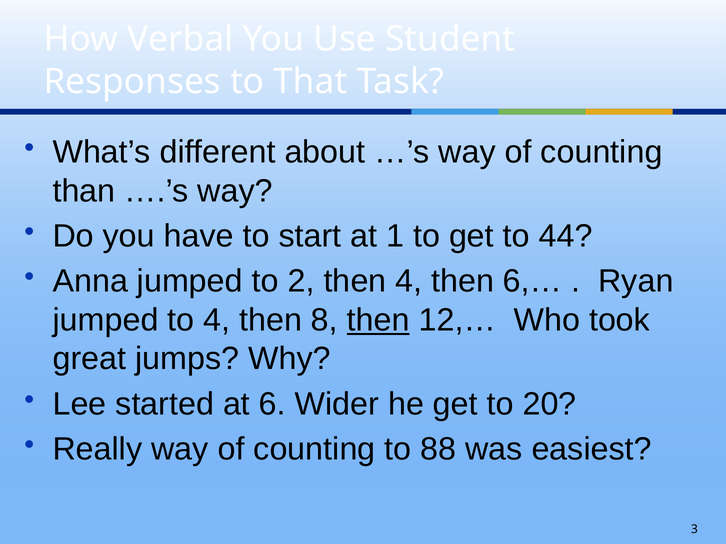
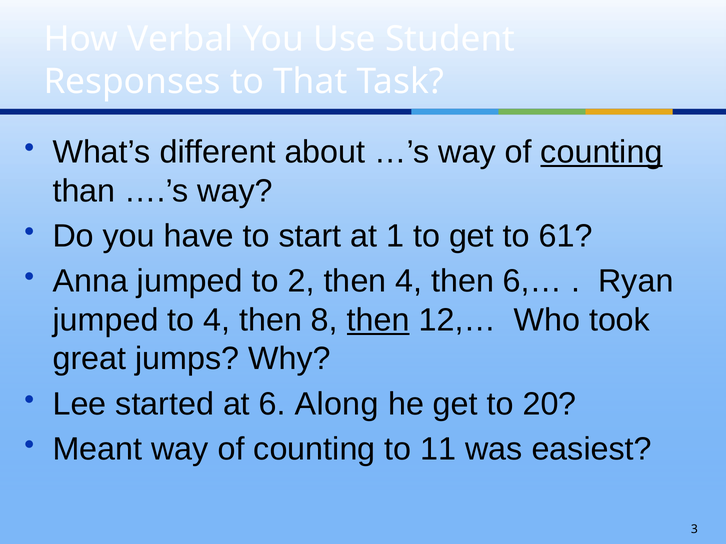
counting at (601, 152) underline: none -> present
44: 44 -> 61
Wider: Wider -> Along
Really: Really -> Meant
88: 88 -> 11
